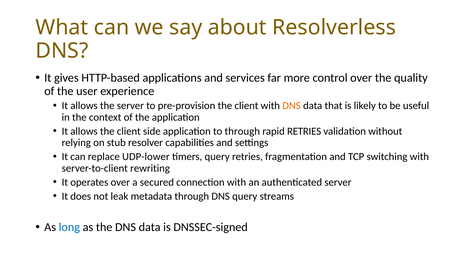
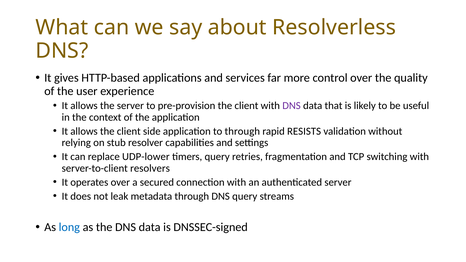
DNS at (292, 106) colour: orange -> purple
rapid RETRIES: RETRIES -> RESISTS
rewriting: rewriting -> resolvers
